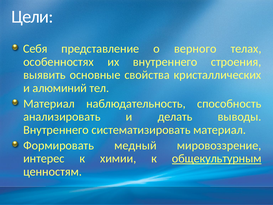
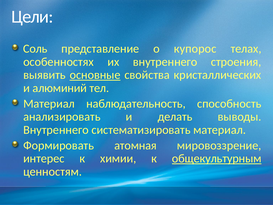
Себя: Себя -> Соль
верного: верного -> купорос
основные underline: none -> present
медный: медный -> атомная
